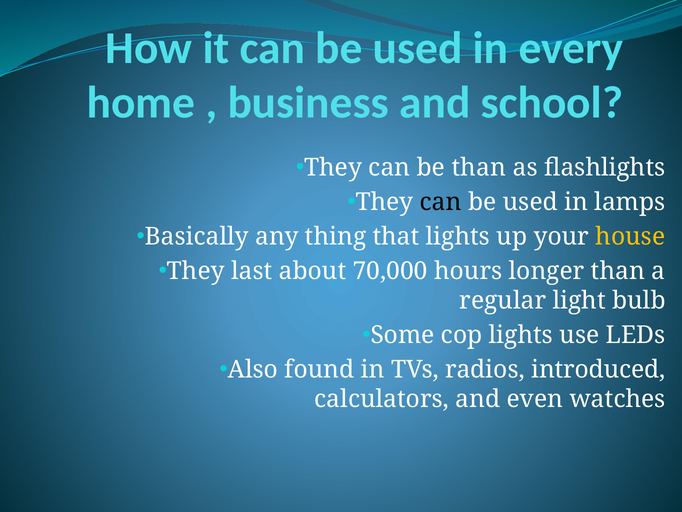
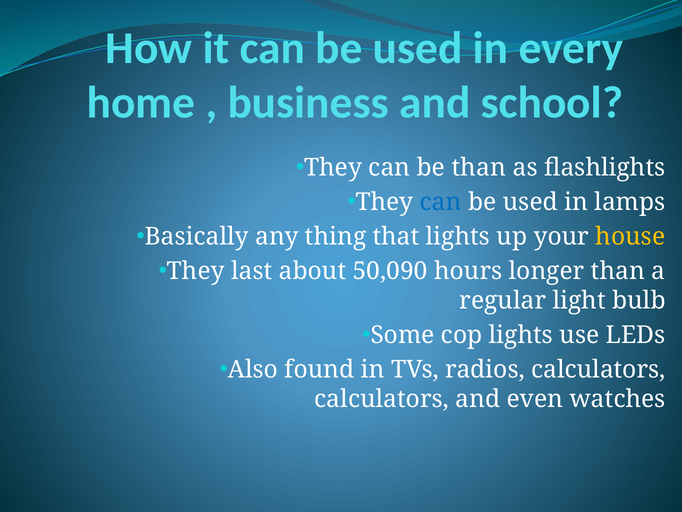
can at (441, 202) colour: black -> blue
70,000: 70,000 -> 50,090
radios introduced: introduced -> calculators
